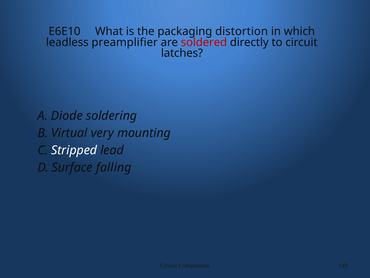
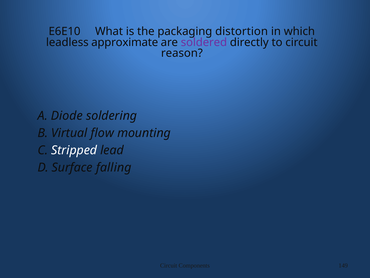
preamplifier: preamplifier -> approximate
soldered colour: red -> purple
latches: latches -> reason
very: very -> flow
